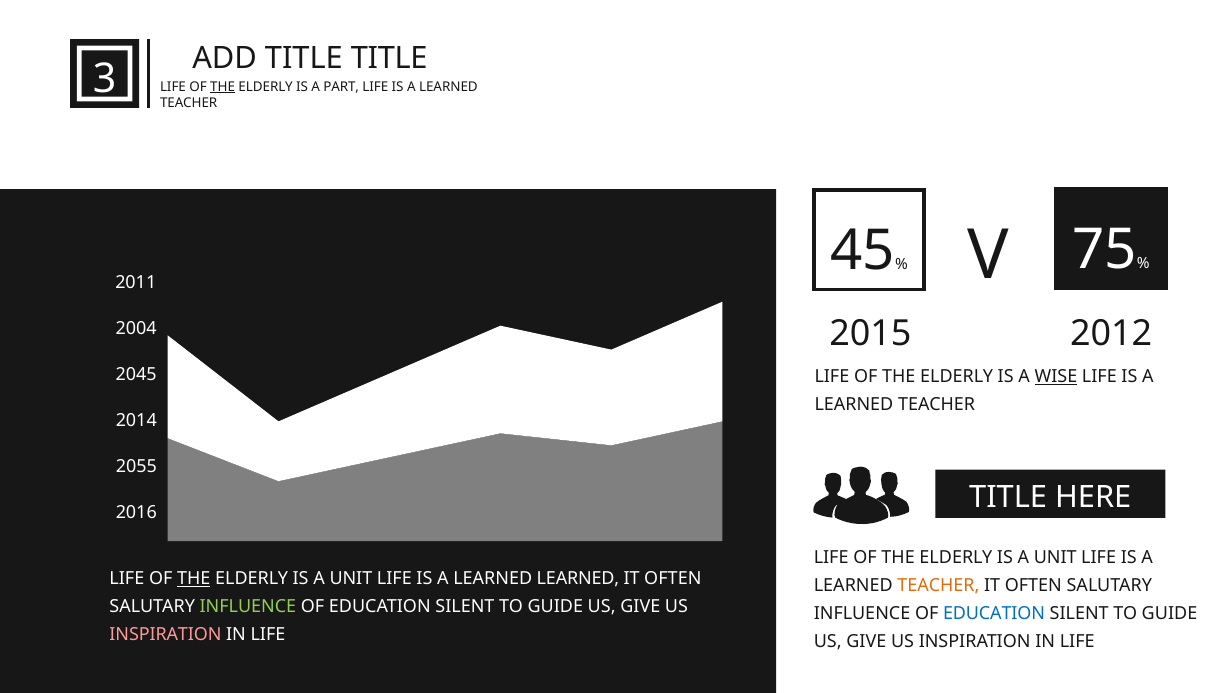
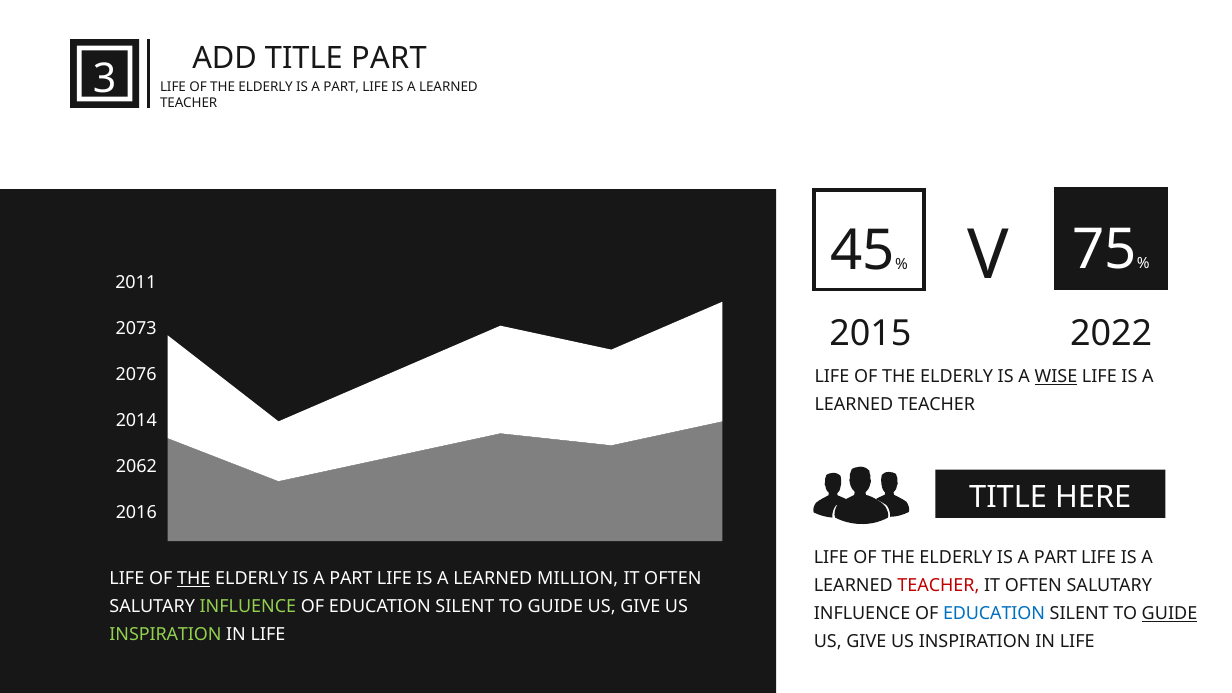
TITLE TITLE: TITLE -> PART
THE at (223, 87) underline: present -> none
2012: 2012 -> 2022
2004: 2004 -> 2073
2045: 2045 -> 2076
2055: 2055 -> 2062
UNIT at (1055, 557): UNIT -> PART
UNIT at (351, 579): UNIT -> PART
LEARNED LEARNED: LEARNED -> MILLION
TEACHER at (938, 585) colour: orange -> red
GUIDE at (1170, 613) underline: none -> present
INSPIRATION at (165, 635) colour: pink -> light green
